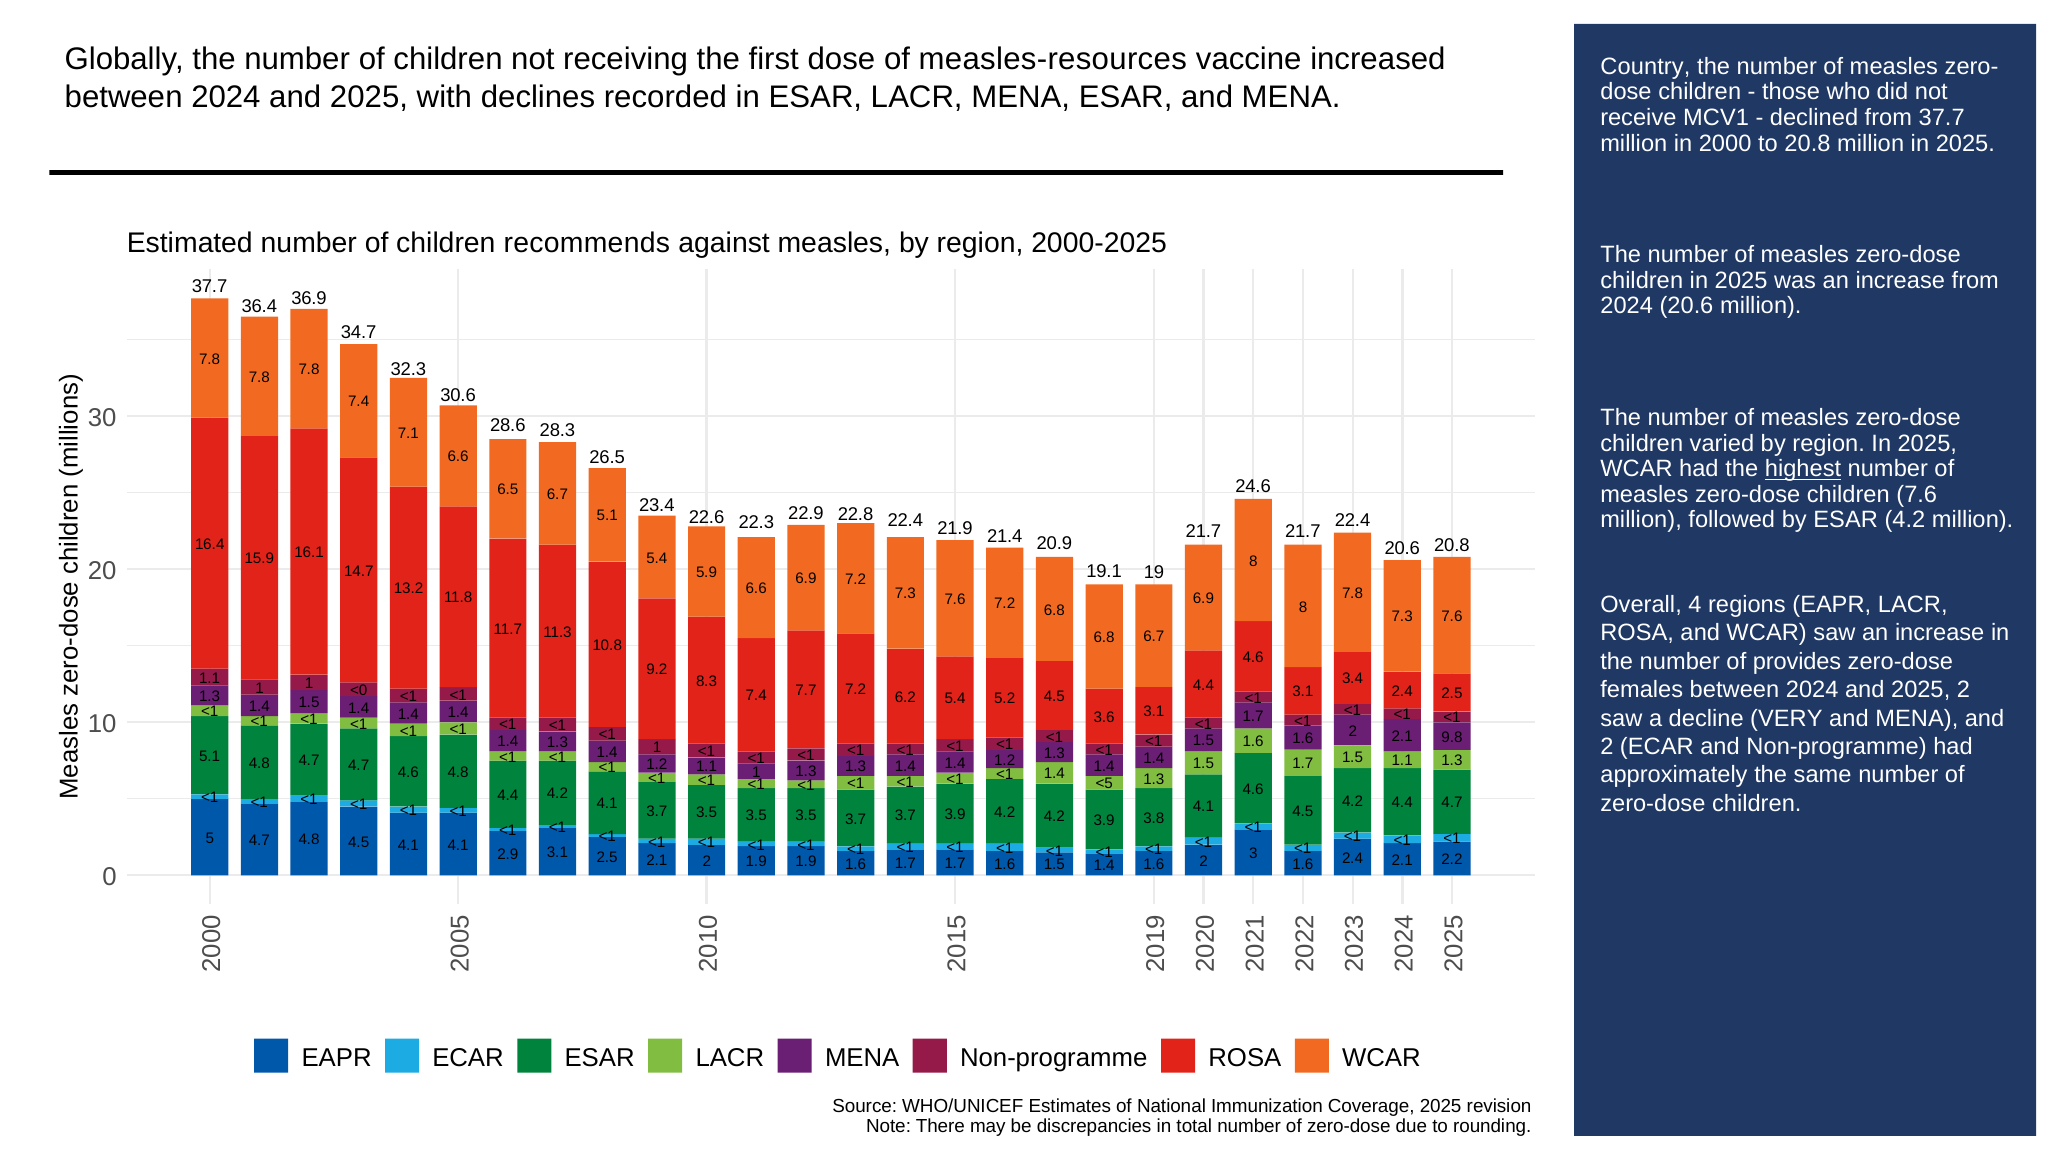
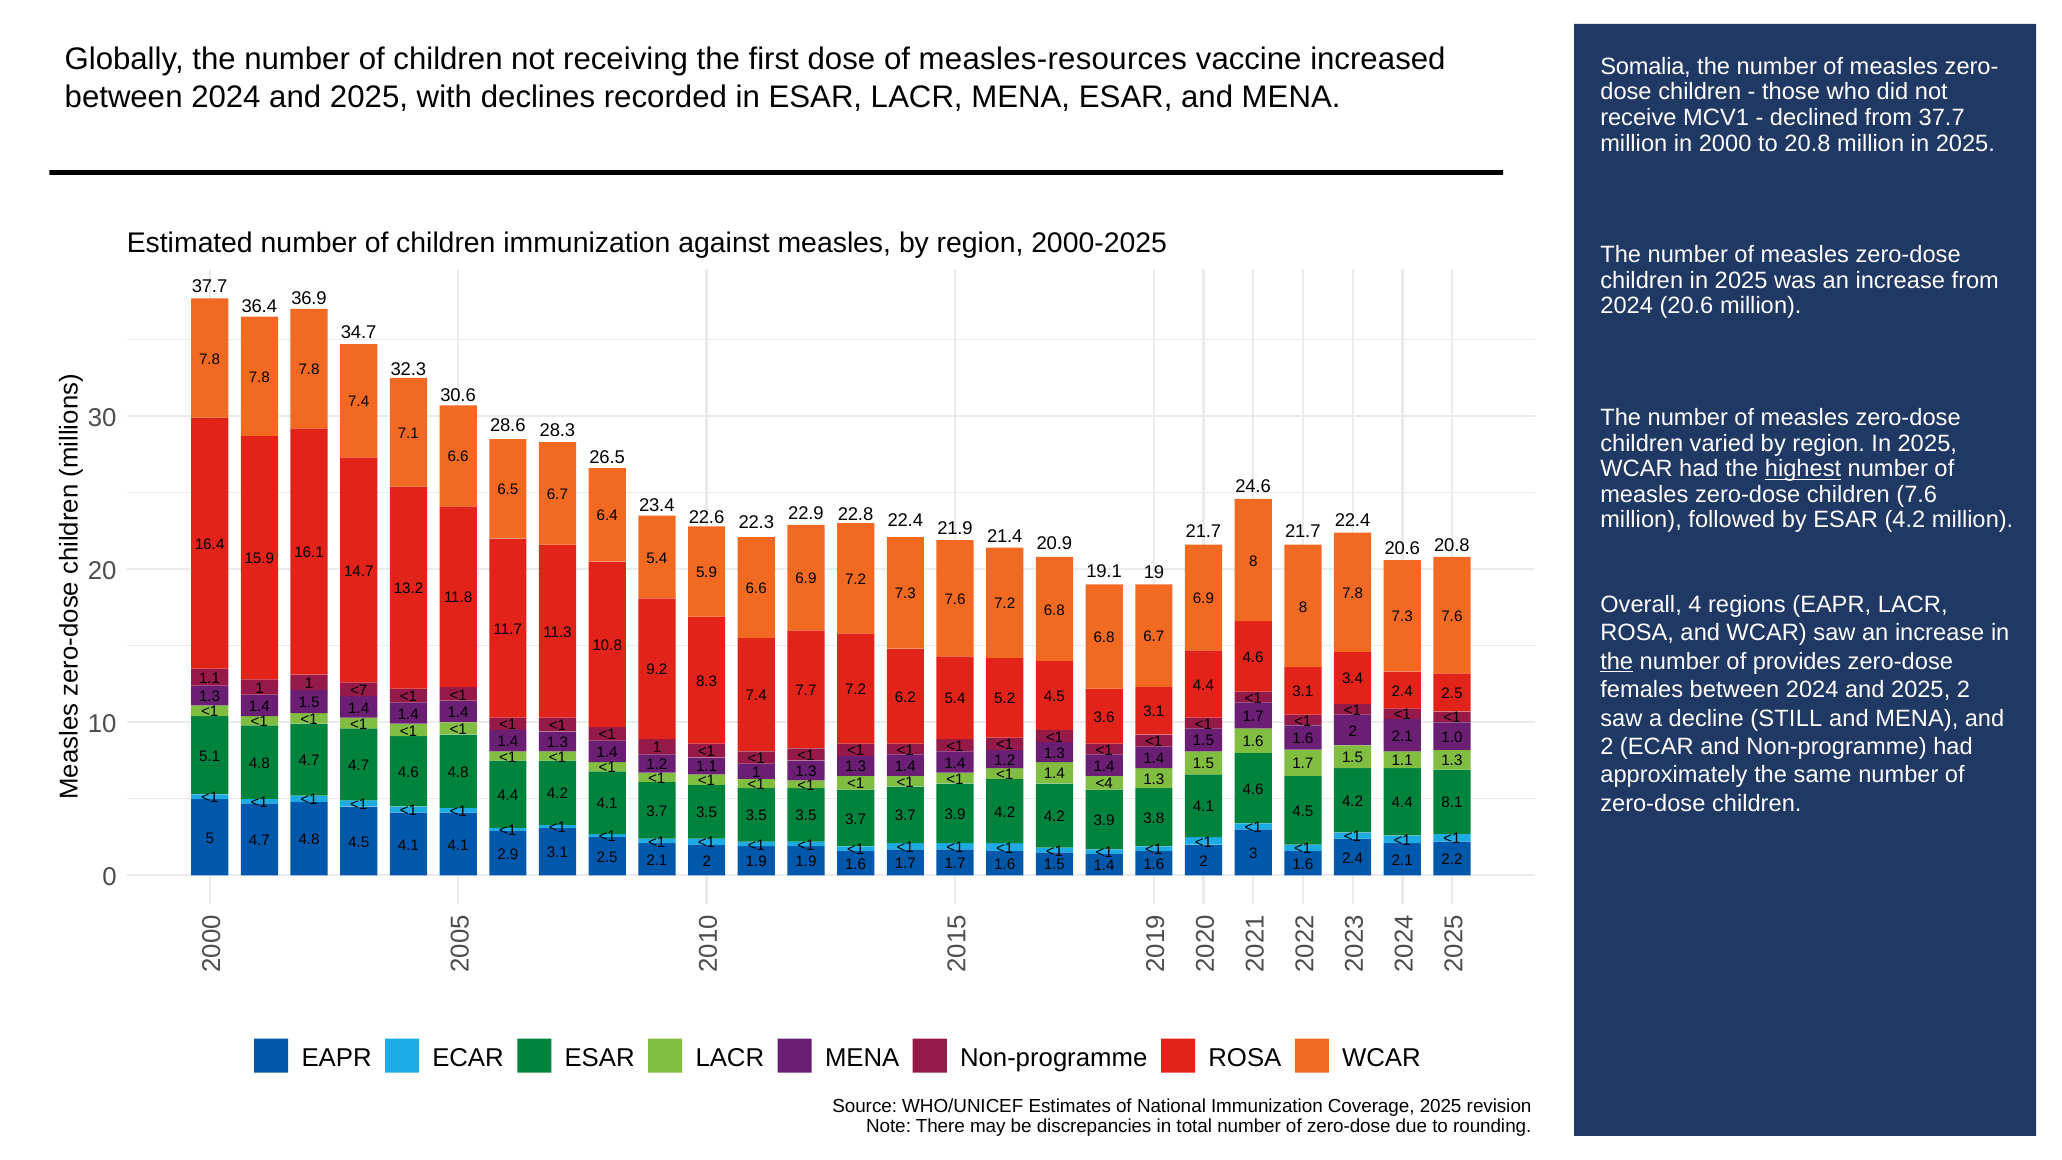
Country: Country -> Somalia
children recommends: recommends -> immunization
5.1 at (607, 516): 5.1 -> 6.4
the at (1617, 661) underline: none -> present
<0: <0 -> <7
VERY: VERY -> STILL
9.8: 9.8 -> 1.0
<5: <5 -> <4
4.4 4.7: 4.7 -> 8.1
